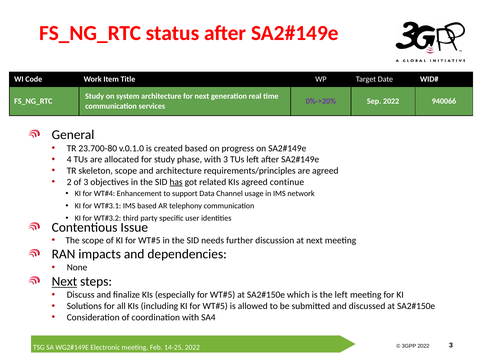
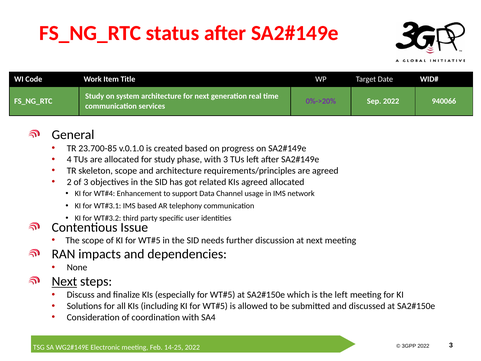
23.700-80: 23.700-80 -> 23.700-85
has underline: present -> none
continue at (287, 182): continue -> allocated
